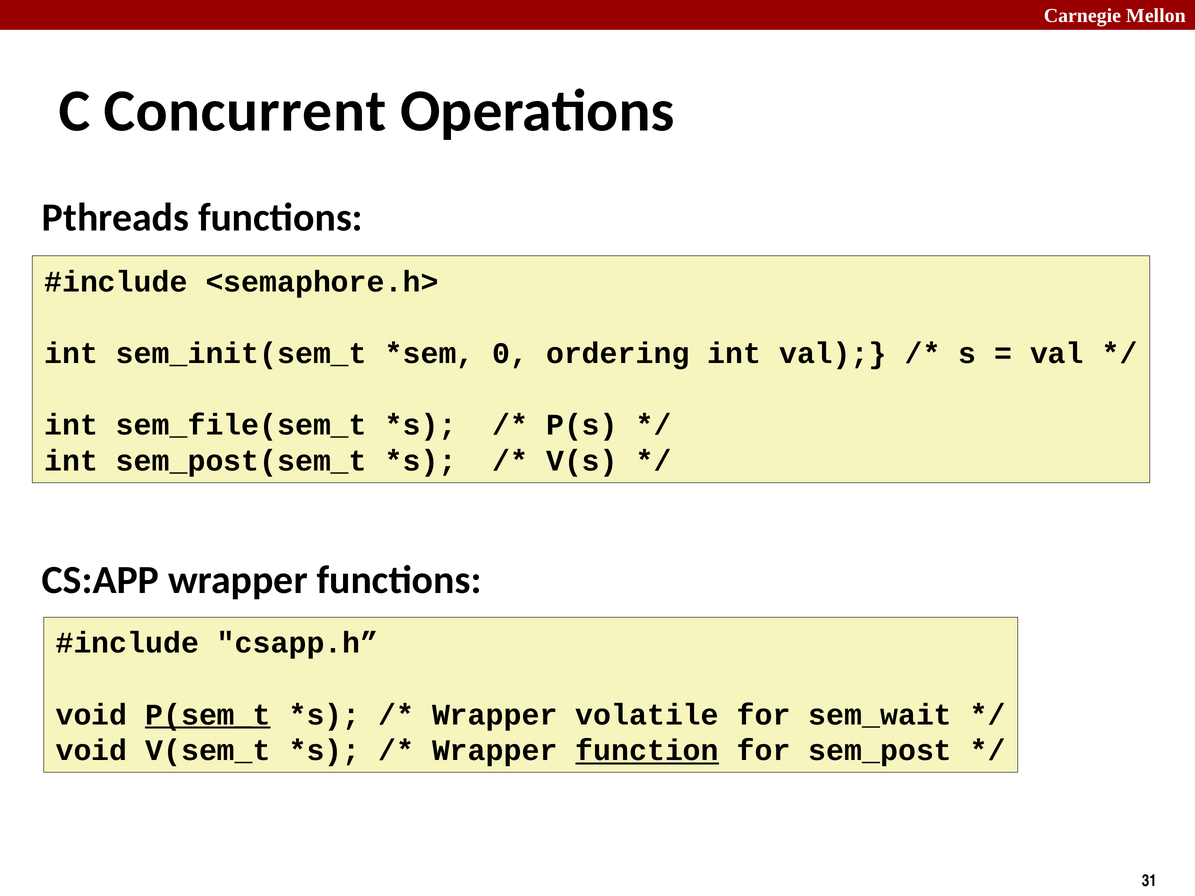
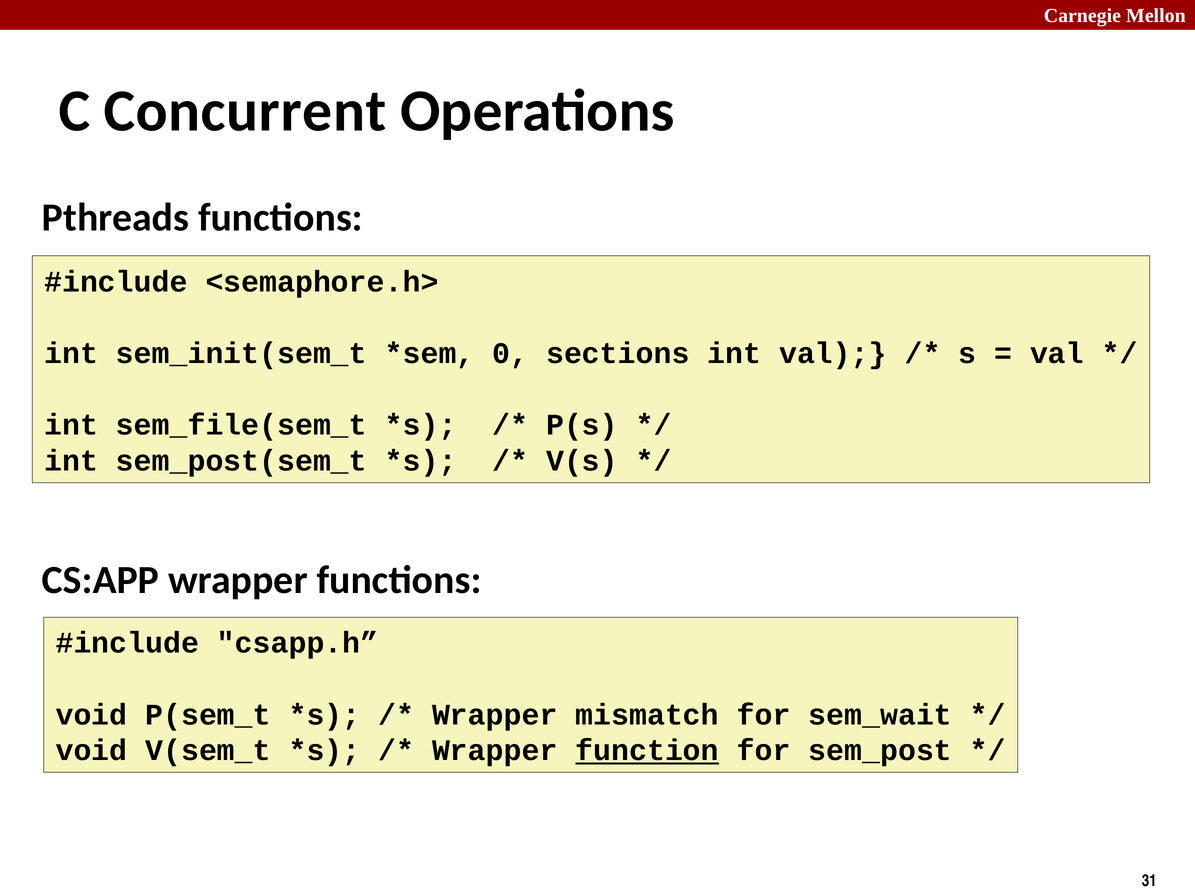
ordering: ordering -> sections
P(sem_t underline: present -> none
volatile: volatile -> mismatch
